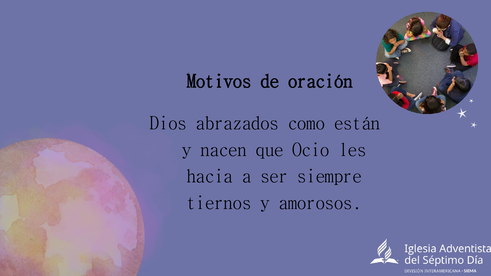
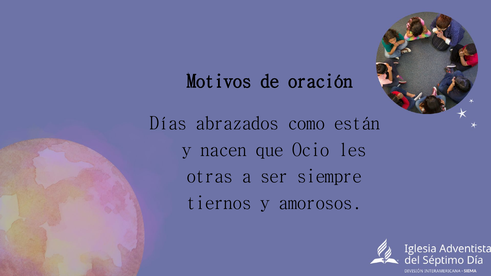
Dios: Dios -> Días
hacia: hacia -> otras
